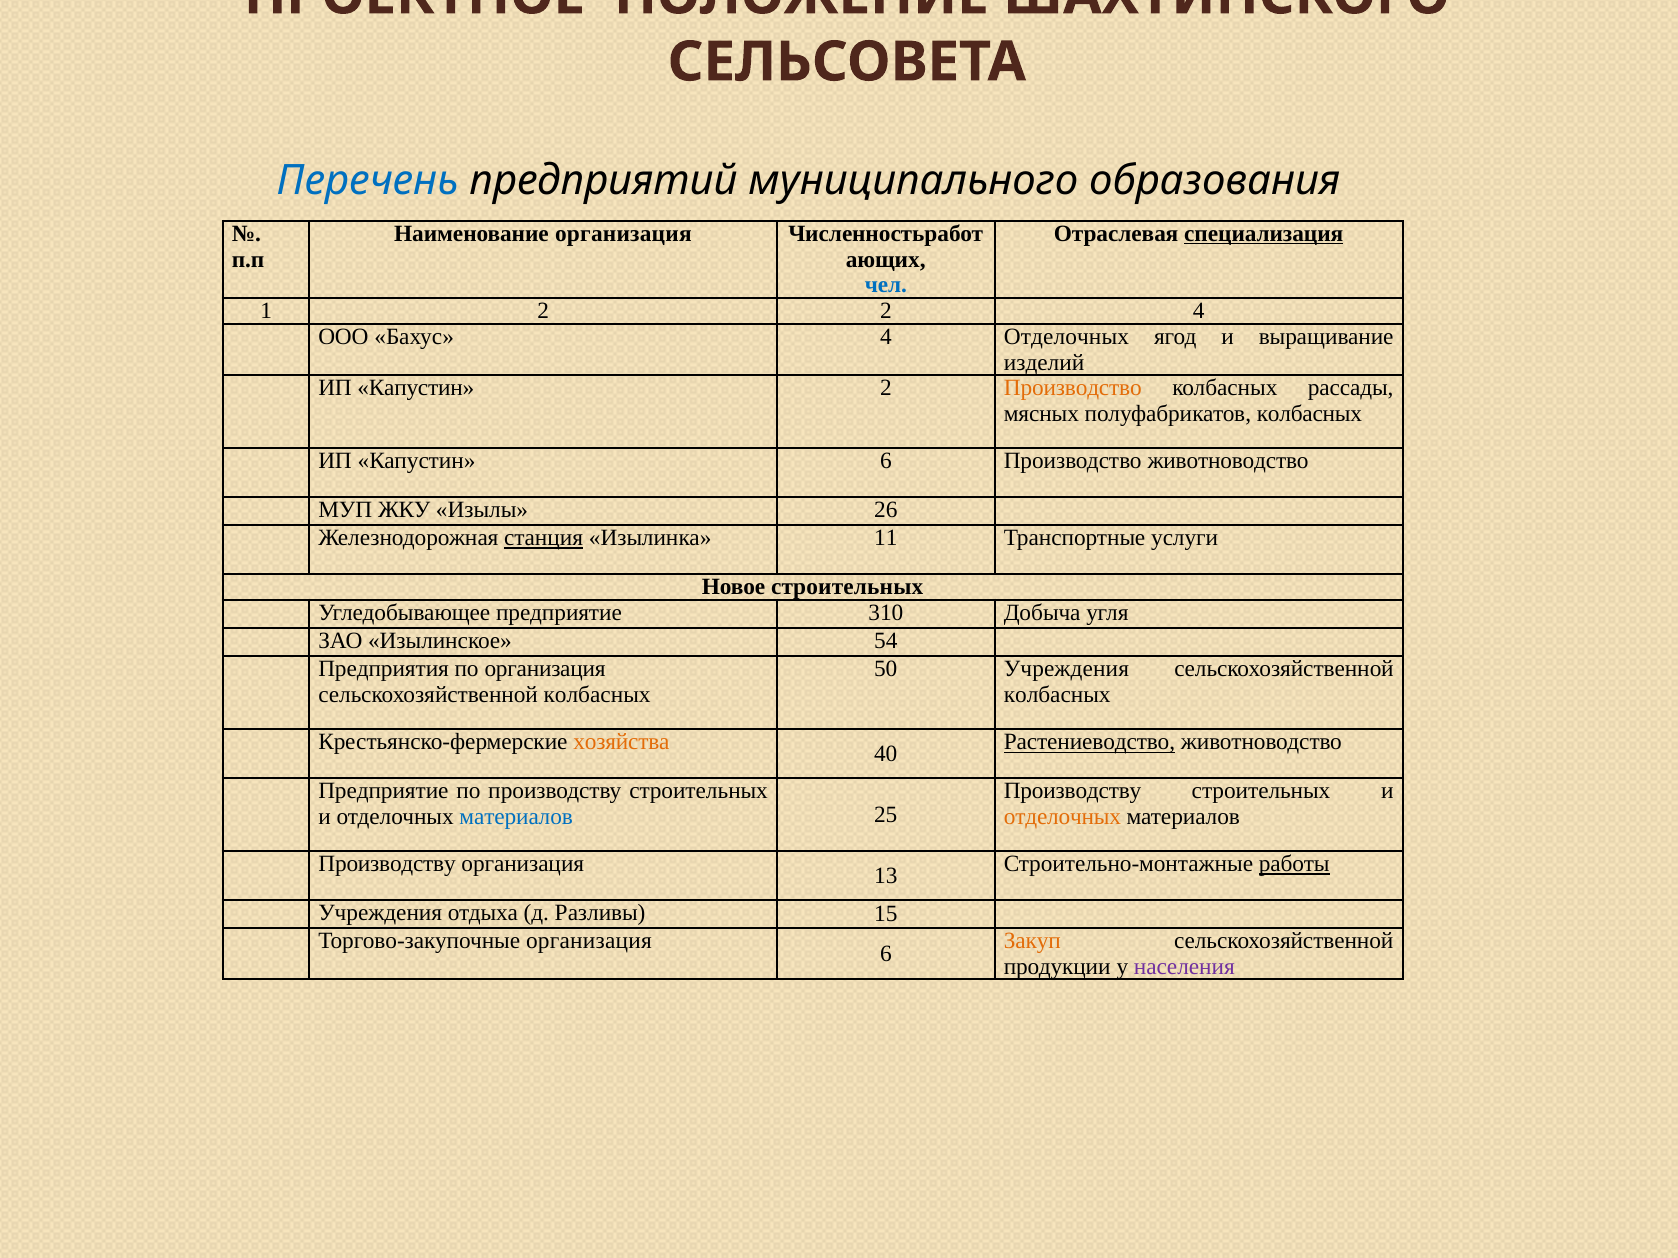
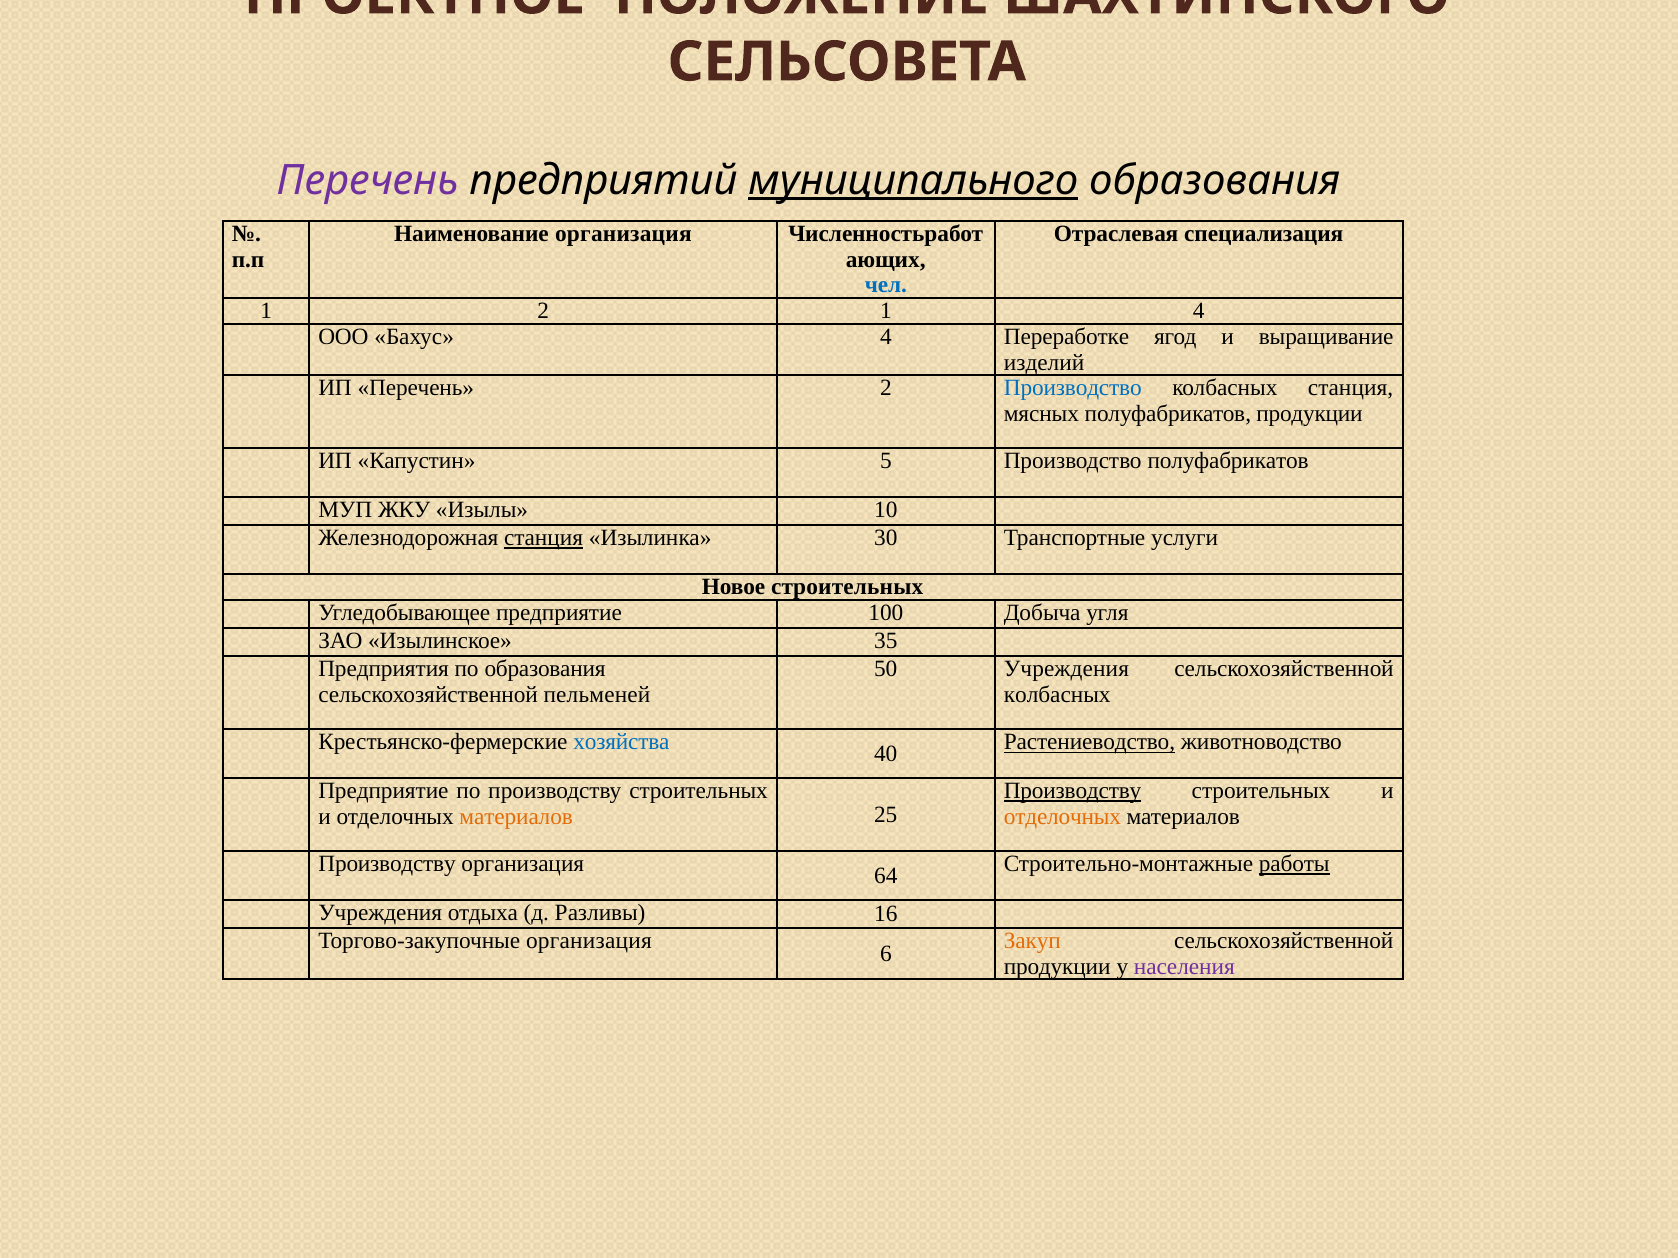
Перечень at (368, 181) colour: blue -> purple
муниципального underline: none -> present
специализация underline: present -> none
2 2: 2 -> 1
4 Отделочных: Отделочных -> Переработке
Капустин at (416, 388): Капустин -> Перечень
Производство at (1073, 388) colour: orange -> blue
колбасных рассады: рассады -> станция
полуфабрикатов колбасных: колбасных -> продукции
Капустин 6: 6 -> 5
Производство животноводство: животноводство -> полуфабрикатов
26: 26 -> 10
11: 11 -> 30
310: 310 -> 100
54: 54 -> 35
по организация: организация -> образования
колбасных at (597, 695): колбасных -> пельменей
хозяйства colour: orange -> blue
Производству at (1073, 791) underline: none -> present
материалов at (516, 817) colour: blue -> orange
13: 13 -> 64
15: 15 -> 16
